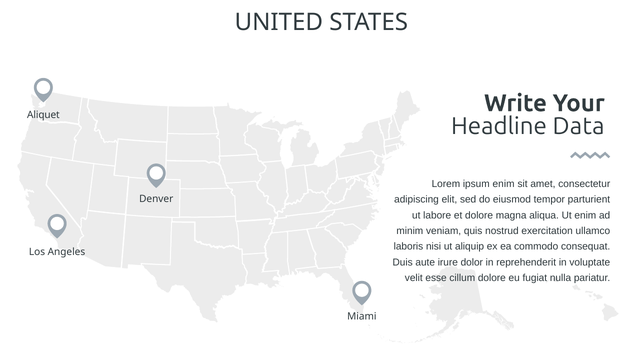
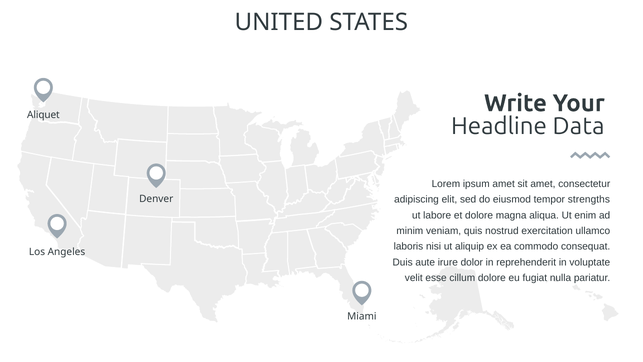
ipsum enim: enim -> amet
parturient: parturient -> strengths
